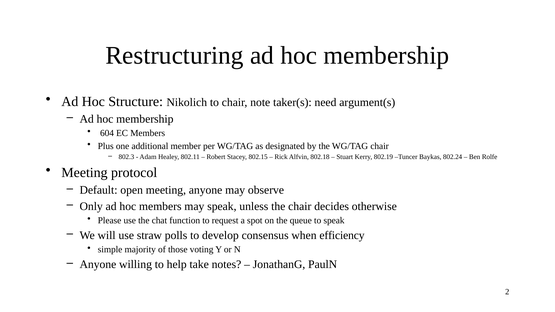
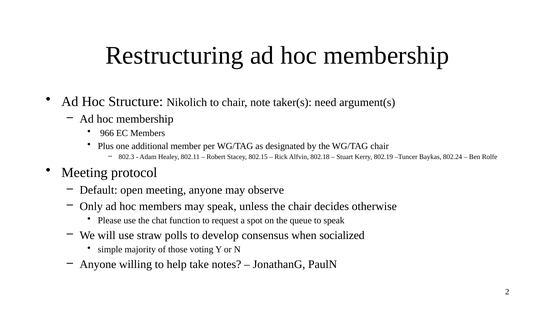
604: 604 -> 966
efficiency: efficiency -> socialized
